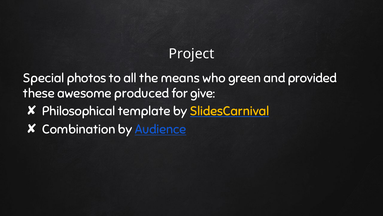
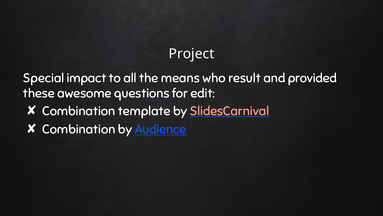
photos: photos -> impact
green: green -> result
produced: produced -> questions
give: give -> edit
Philosophical at (79, 111): Philosophical -> Combination
SlidesCarnival colour: yellow -> pink
